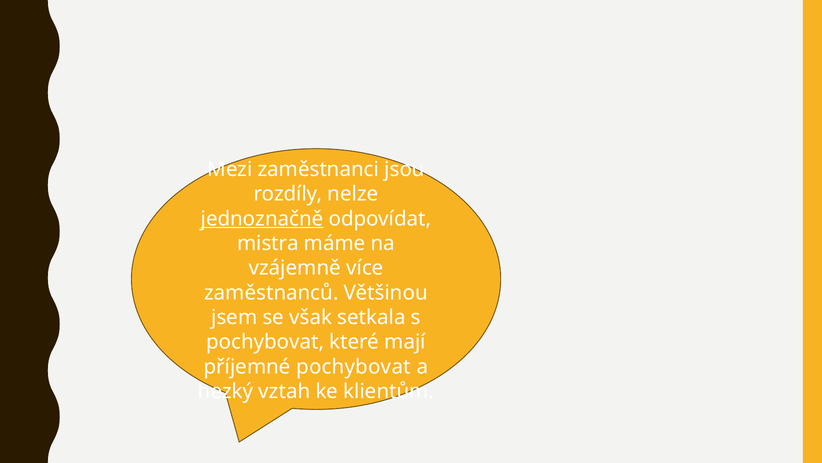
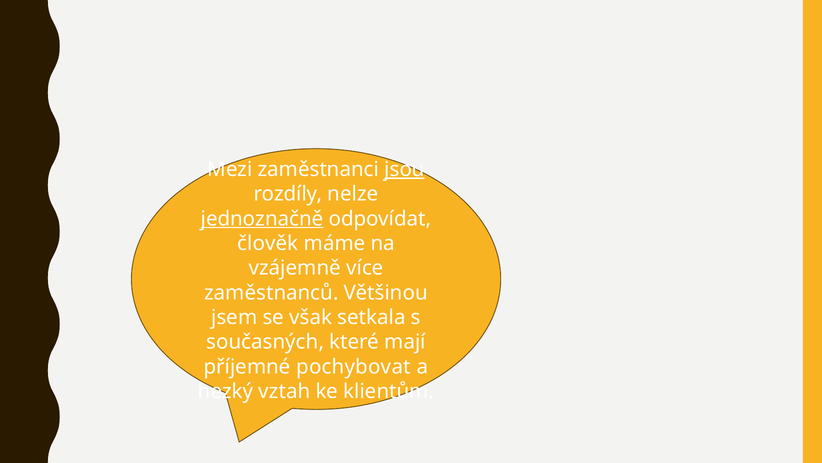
jsou underline: none -> present
mistra: mistra -> člověk
pochybovat at (265, 342): pochybovat -> současných
